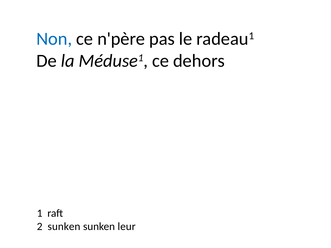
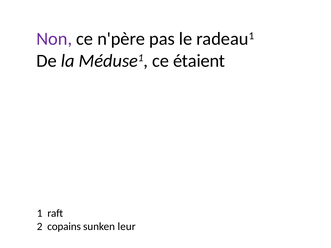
Non colour: blue -> purple
dehors: dehors -> étaient
2 sunken: sunken -> copains
